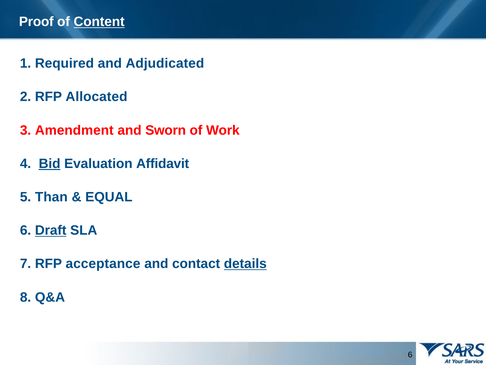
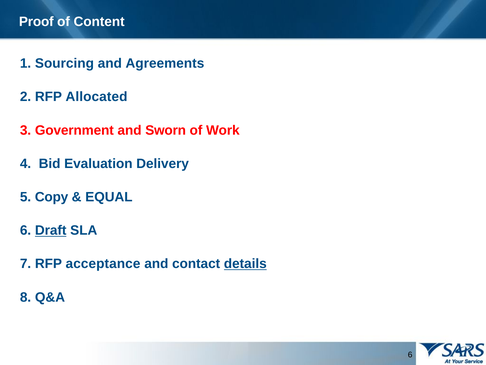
Content underline: present -> none
Required: Required -> Sourcing
Adjudicated: Adjudicated -> Agreements
Amendment: Amendment -> Government
Bid underline: present -> none
Affidavit: Affidavit -> Delivery
Than: Than -> Copy
